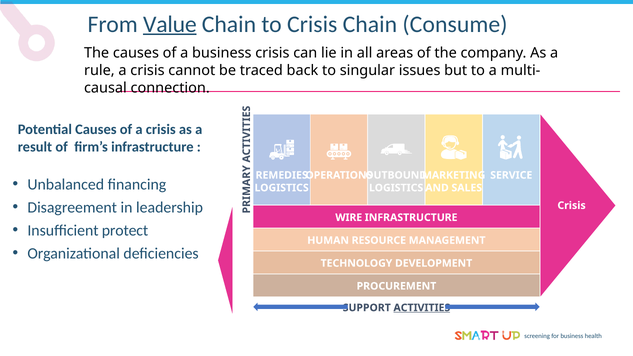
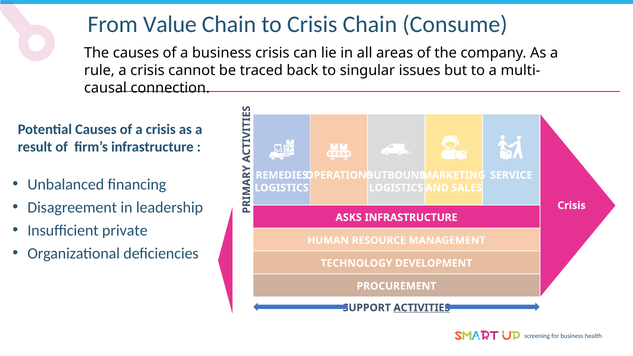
Value underline: present -> none
WIRE: WIRE -> ASKS
protect: protect -> private
